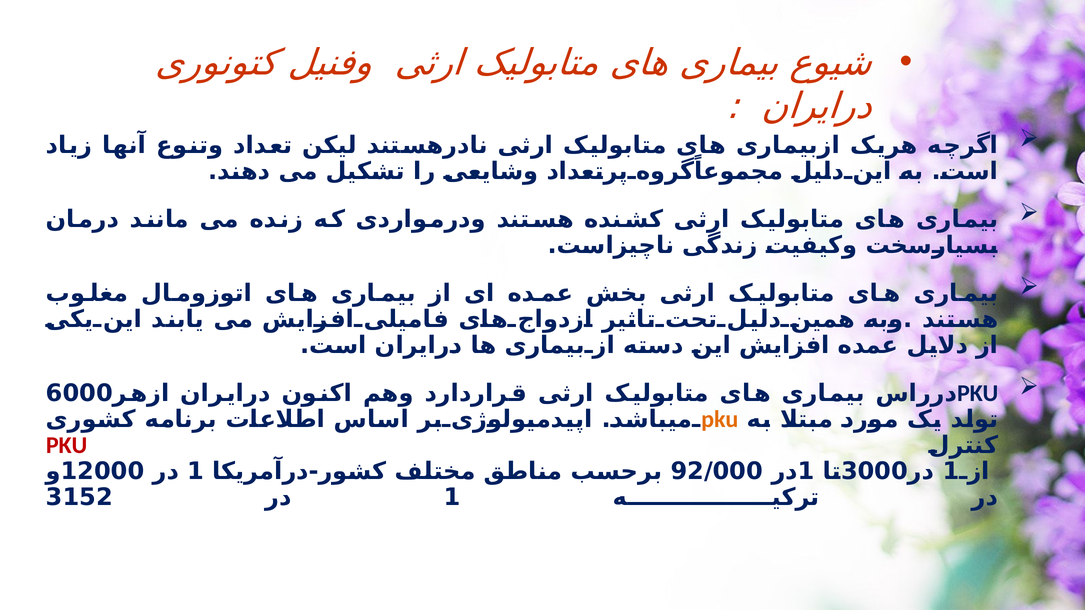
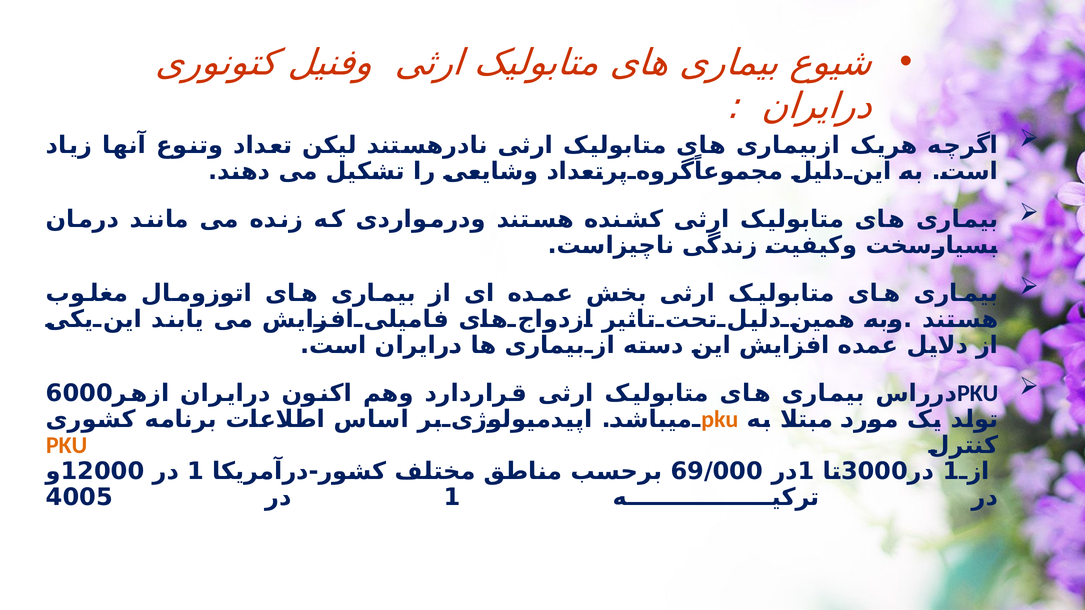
PKU at (67, 445) colour: red -> orange
92/000: 92/000 -> 69/000
3152: 3152 -> 4005
